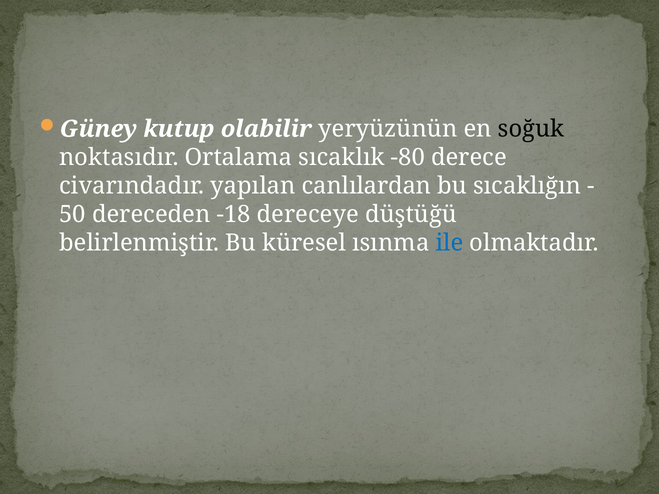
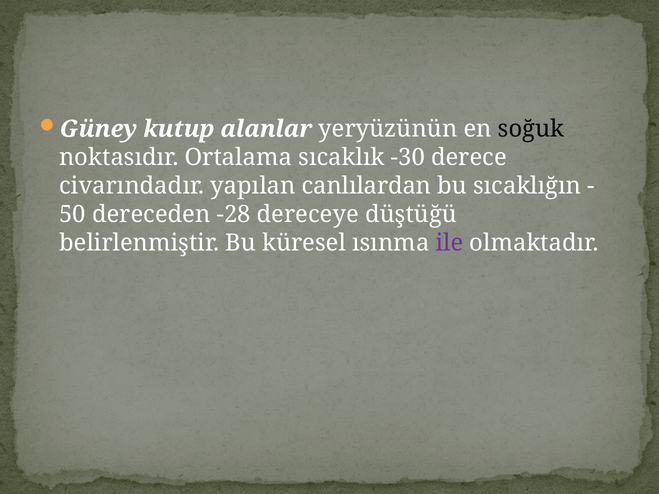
olabilir: olabilir -> alanlar
-80: -80 -> -30
-18: -18 -> -28
ile colour: blue -> purple
